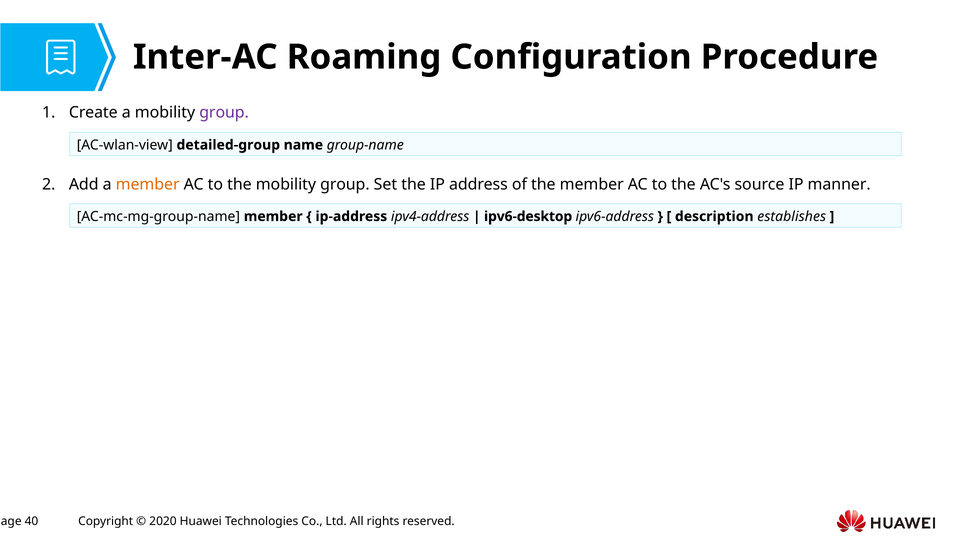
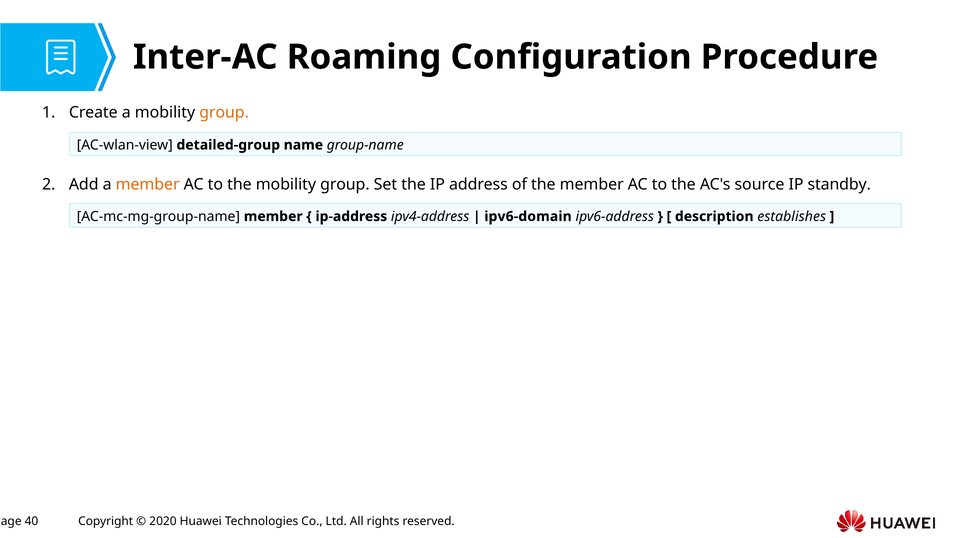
group at (224, 113) colour: purple -> orange
manner: manner -> standby
ipv6-desktop: ipv6-desktop -> ipv6-domain
